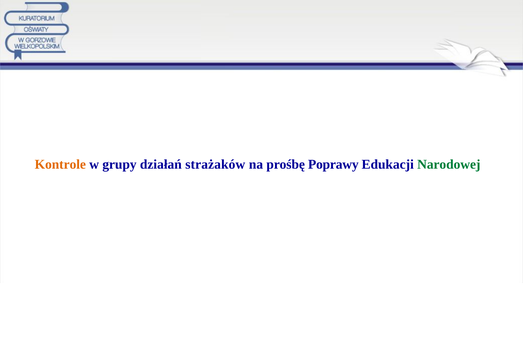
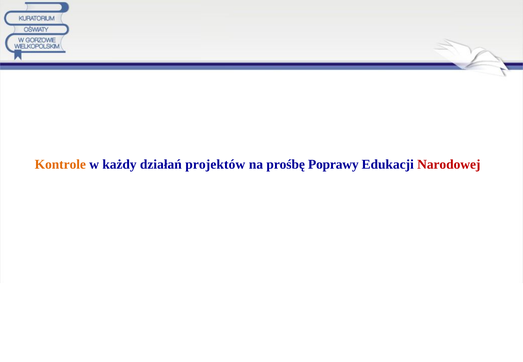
grupy: grupy -> każdy
strażaków: strażaków -> projektów
Narodowej colour: green -> red
